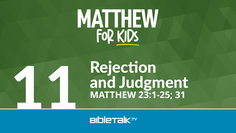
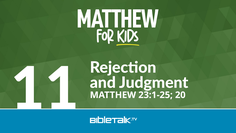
31: 31 -> 20
